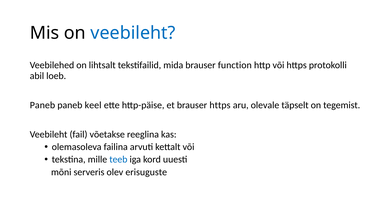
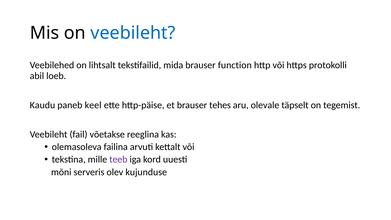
Paneb at (42, 105): Paneb -> Kaudu
brauser https: https -> tehes
teeb colour: blue -> purple
erisuguste: erisuguste -> kujunduse
